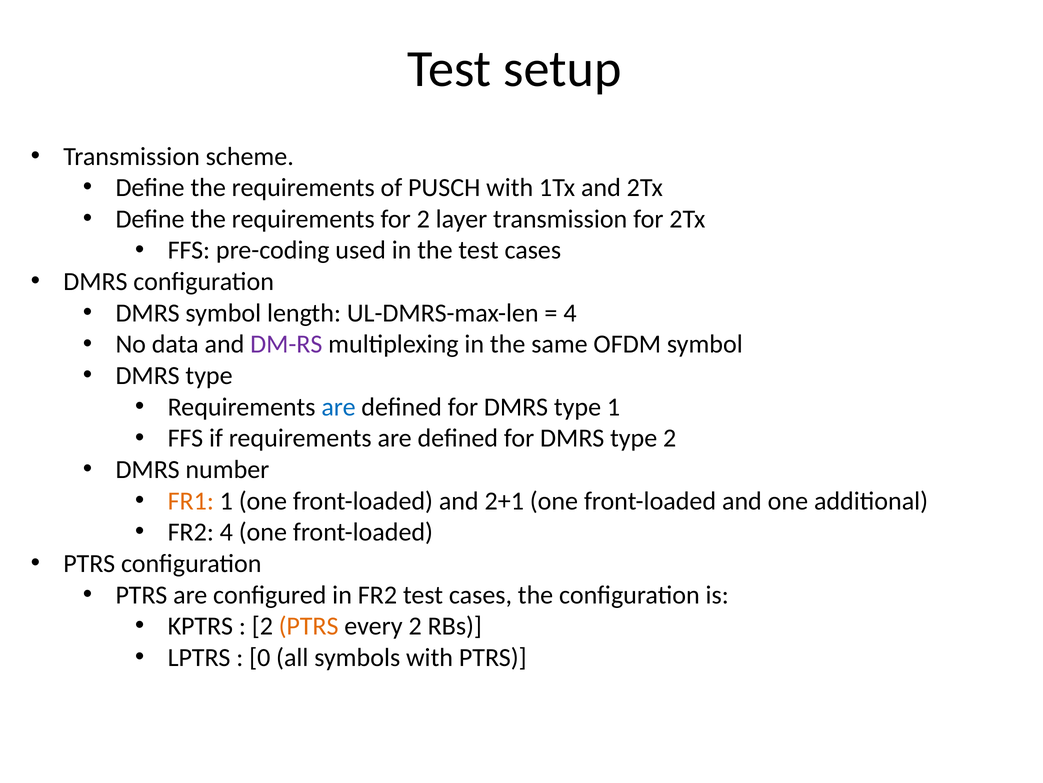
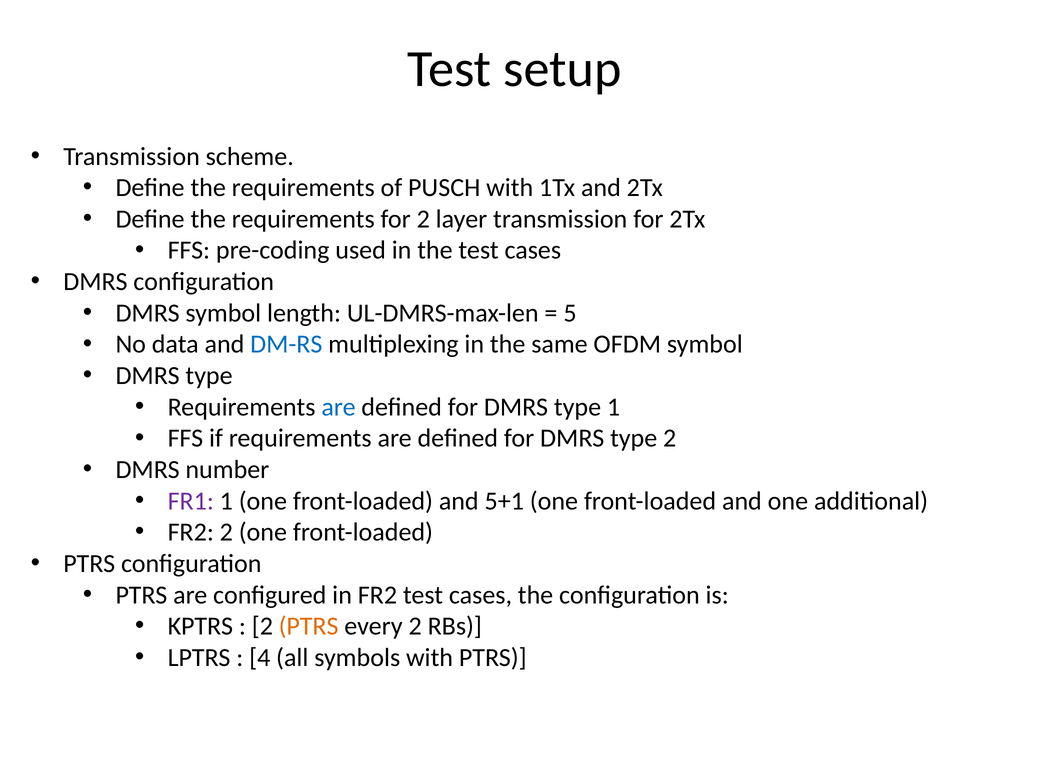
4 at (570, 313): 4 -> 5
DM-RS colour: purple -> blue
FR1 colour: orange -> purple
2+1: 2+1 -> 5+1
FR2 4: 4 -> 2
0: 0 -> 4
